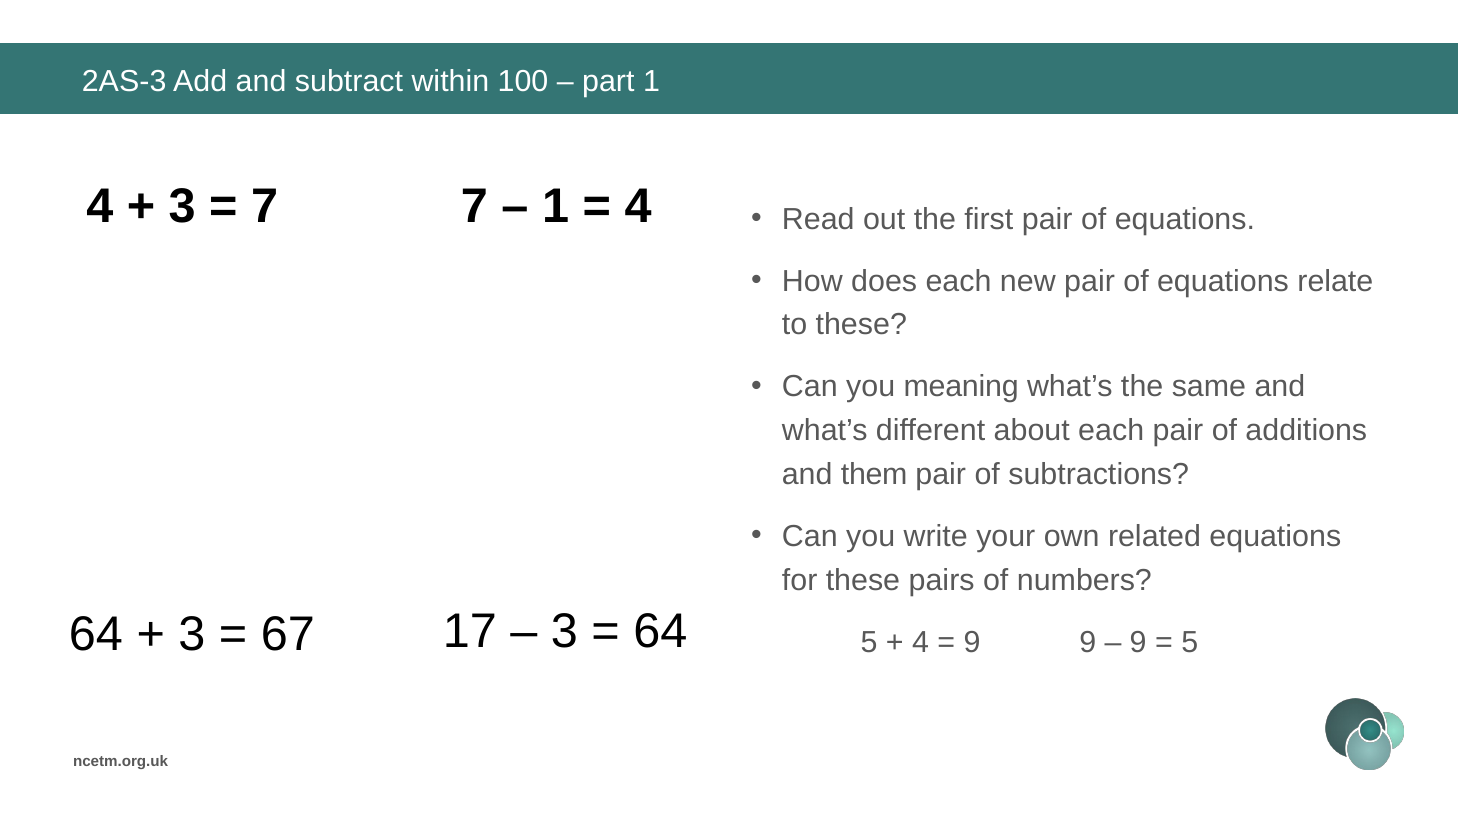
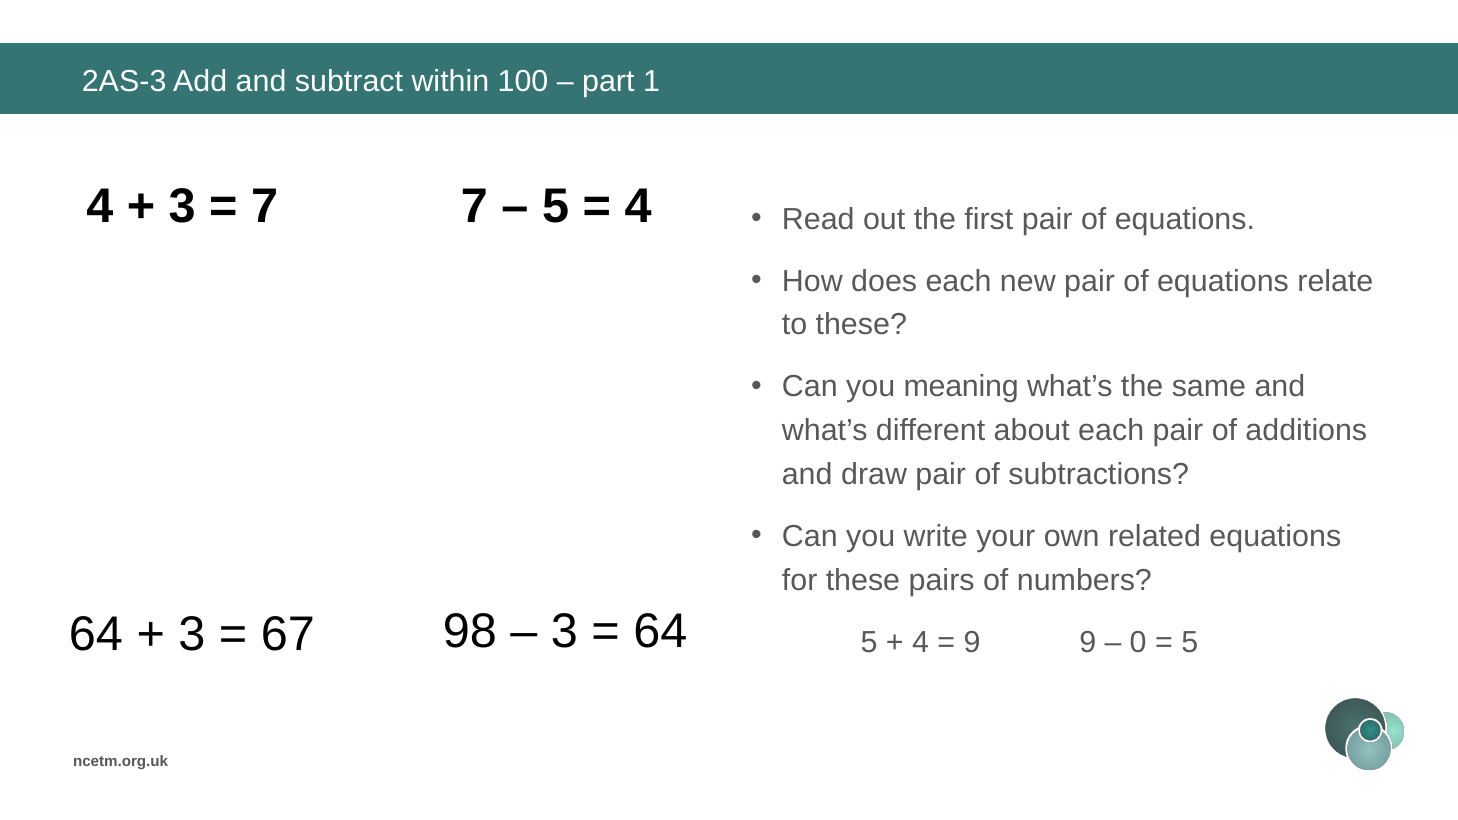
1 at (556, 206): 1 -> 5
them: them -> draw
17: 17 -> 98
9 at (1138, 642): 9 -> 0
